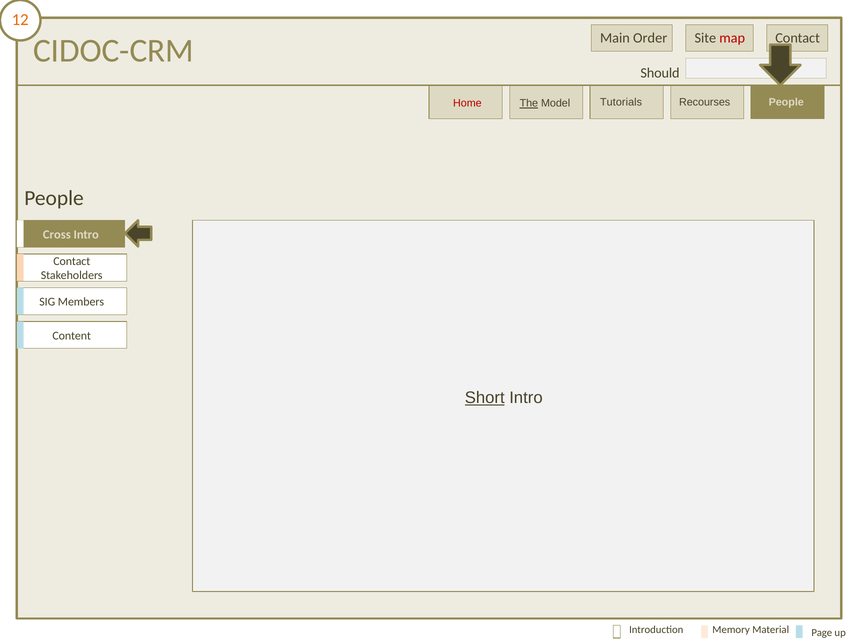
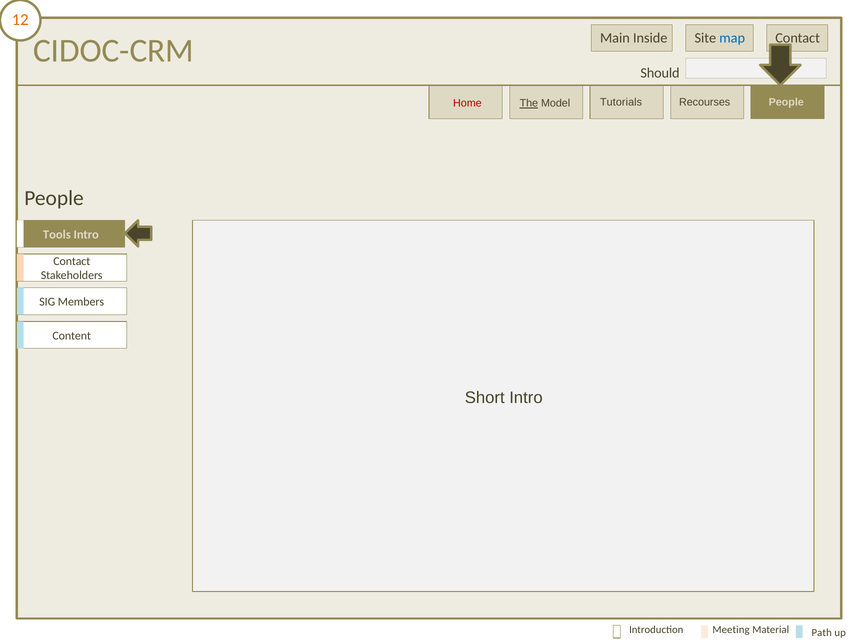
Order: Order -> Inside
map colour: red -> blue
Cross: Cross -> Tools
Short underline: present -> none
Memory: Memory -> Meeting
Page: Page -> Path
